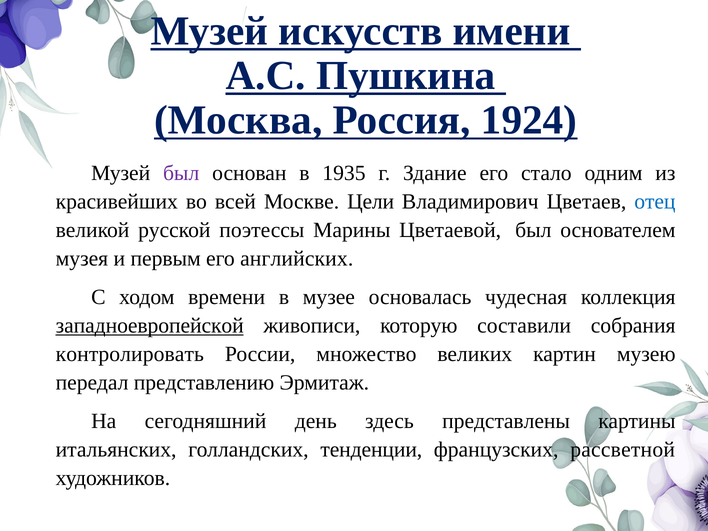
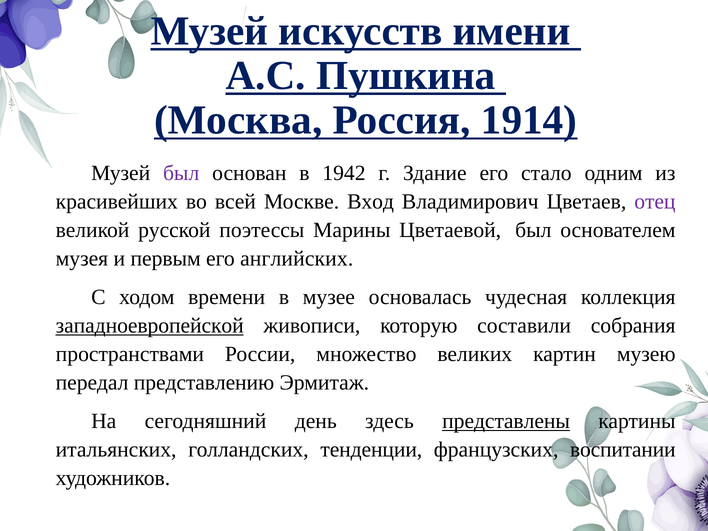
1924: 1924 -> 1914
1935: 1935 -> 1942
Цели: Цели -> Вход
отец colour: blue -> purple
контролировать: контролировать -> пространствами
представлены underline: none -> present
рассветной: рассветной -> воспитании
